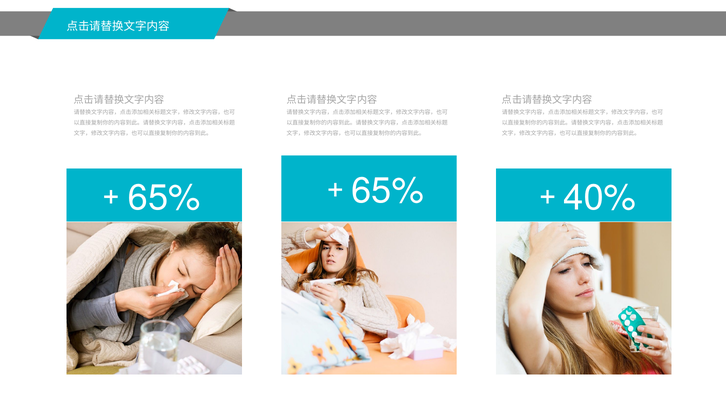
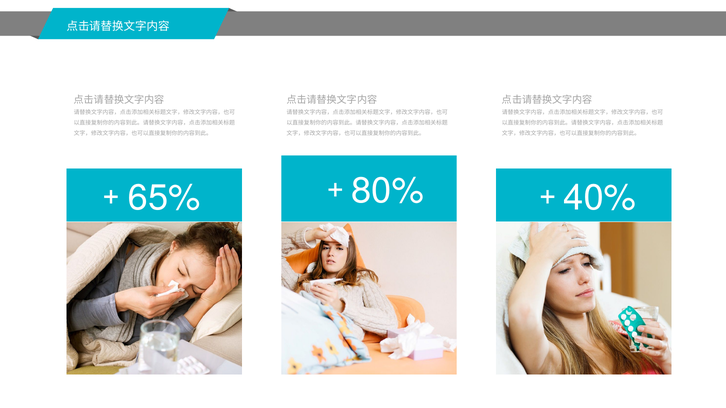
65% 65%: 65% -> 80%
